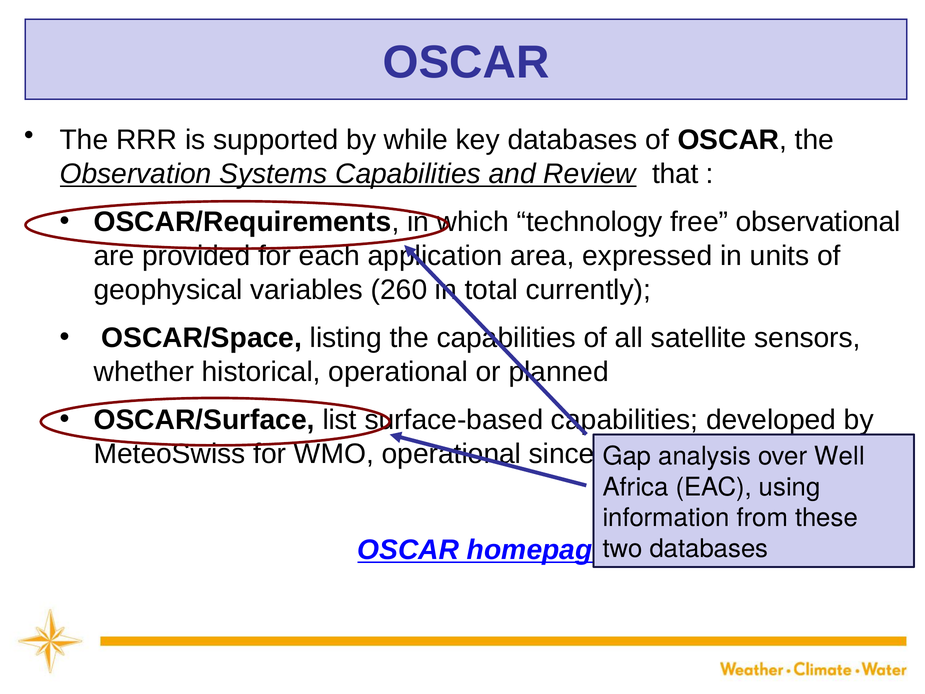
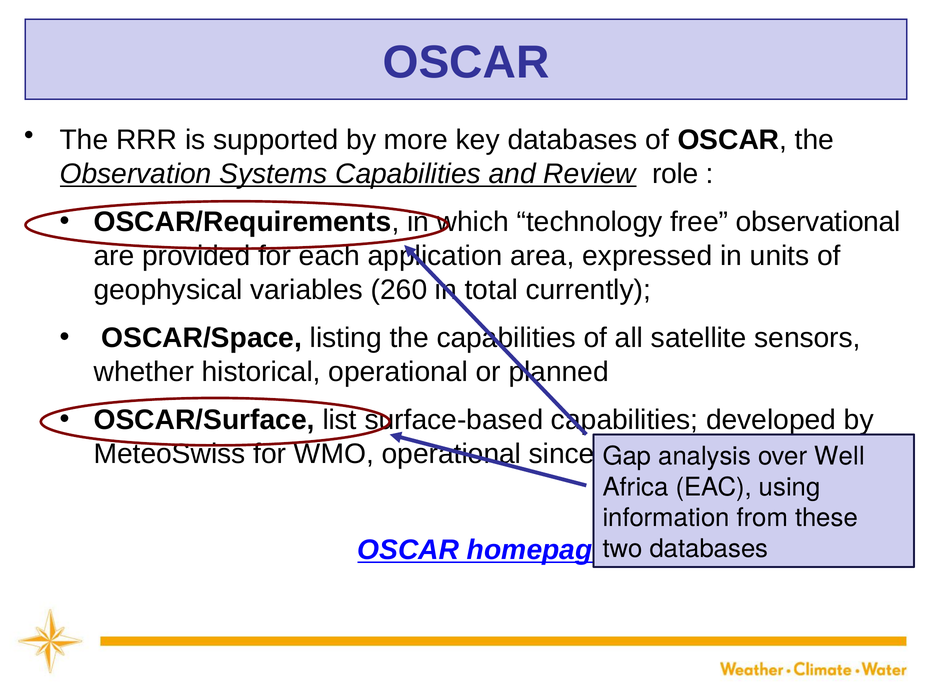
while: while -> more
that: that -> role
